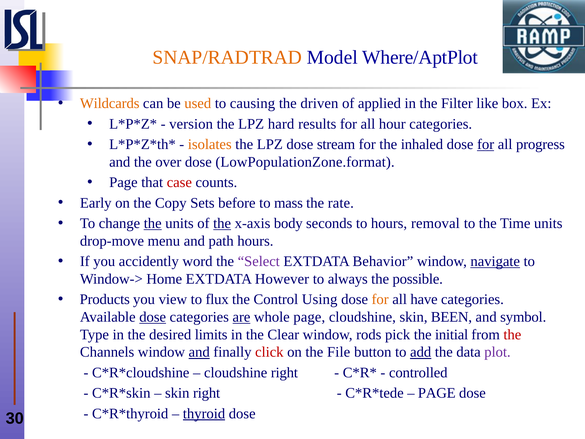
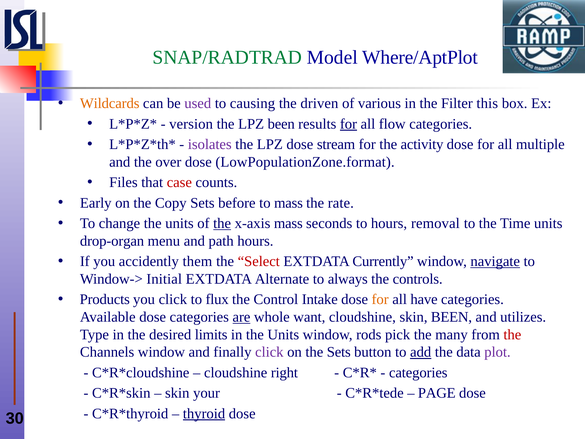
SNAP/RADTRAD colour: orange -> green
used colour: orange -> purple
applied: applied -> various
like: like -> this
LPZ hard: hard -> been
for at (348, 124) underline: none -> present
hour: hour -> flow
isolates colour: orange -> purple
inhaled: inhaled -> activity
for at (486, 144) underline: present -> none
progress: progress -> multiple
Page at (123, 182): Page -> Files
the at (153, 223) underline: present -> none
x-axis body: body -> mass
drop-move: drop-move -> drop-organ
word: word -> them
Select colour: purple -> red
Behavior: Behavior -> Currently
Home: Home -> Initial
However: However -> Alternate
possible: possible -> controls
you view: view -> click
Using: Using -> Intake
dose at (153, 317) underline: present -> none
whole page: page -> want
symbol: symbol -> utilizes
in the Clear: Clear -> Units
initial: initial -> many
and at (199, 352) underline: present -> none
click at (269, 352) colour: red -> purple
the File: File -> Sets
controlled at (418, 372): controlled -> categories
skin right: right -> your
